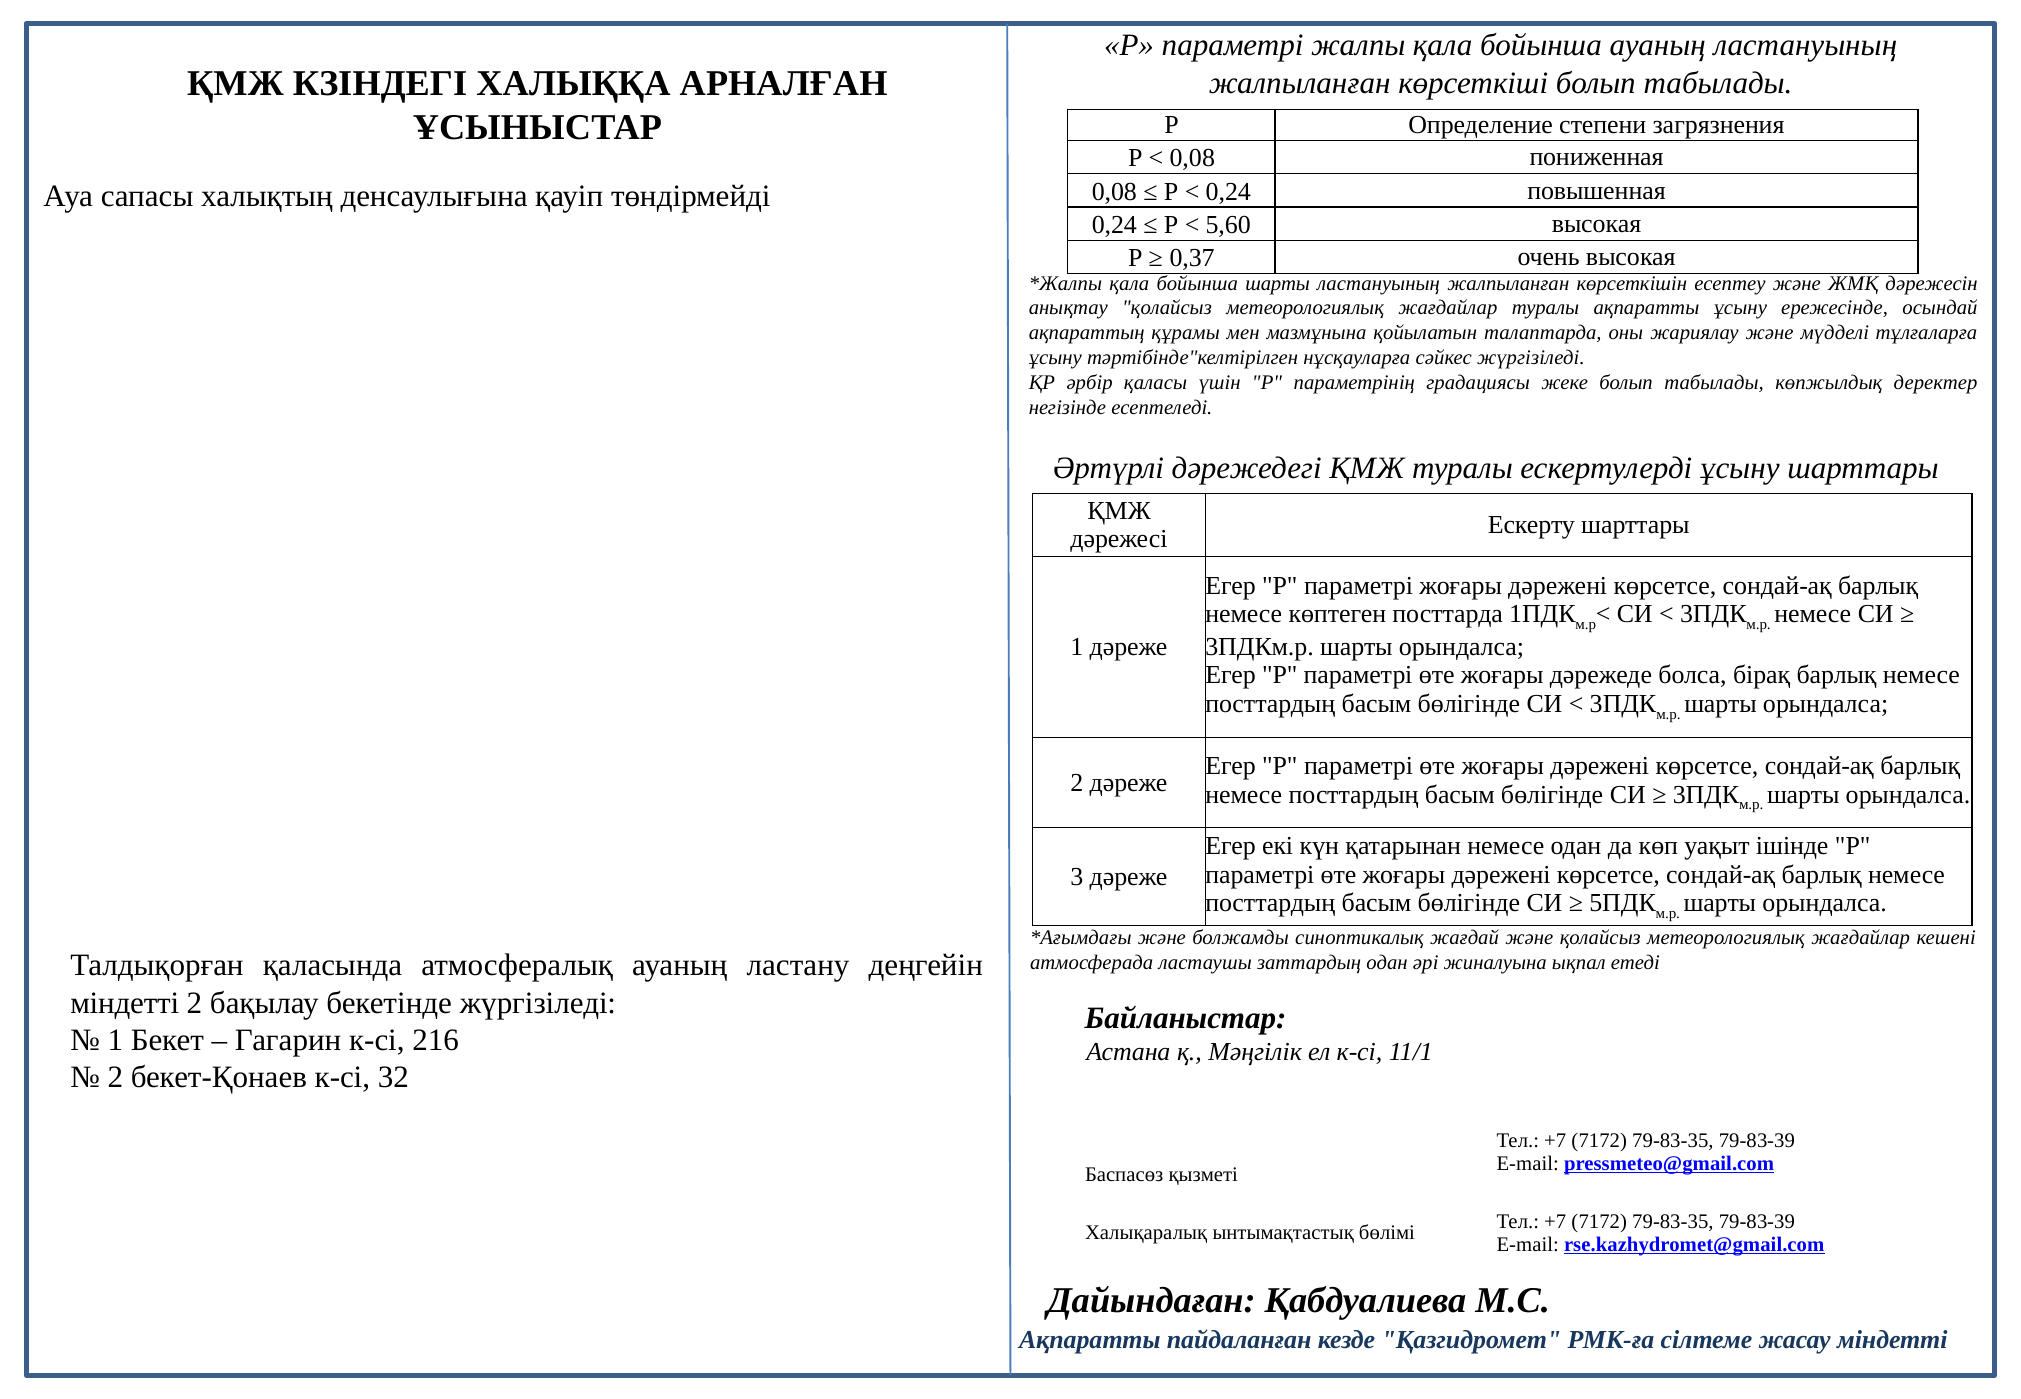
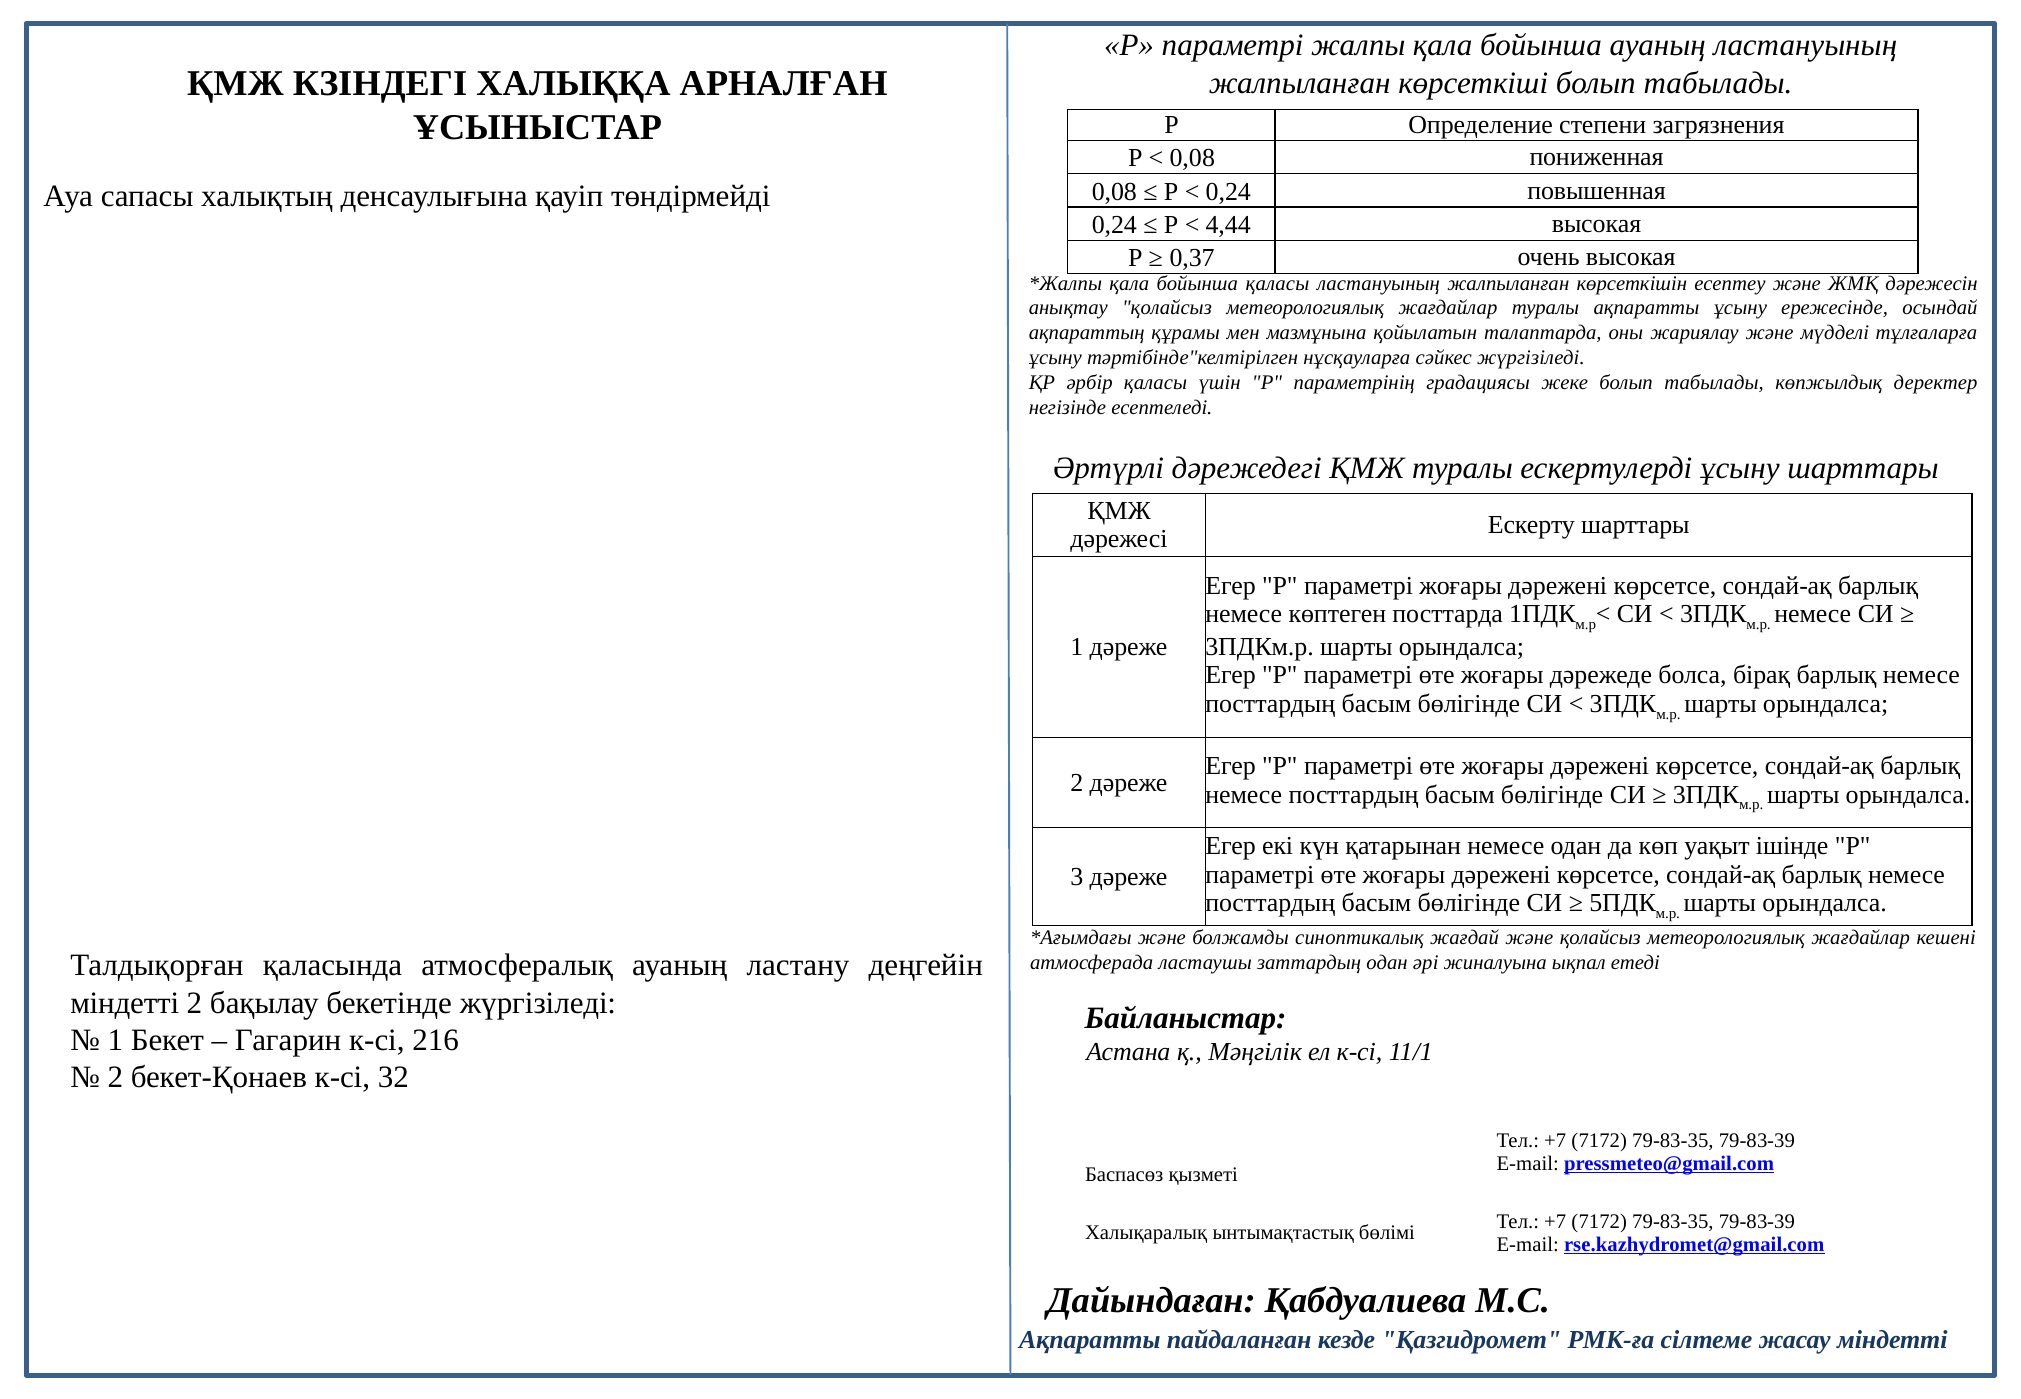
5,60: 5,60 -> 4,44
бойынша шарты: шарты -> қаласы
